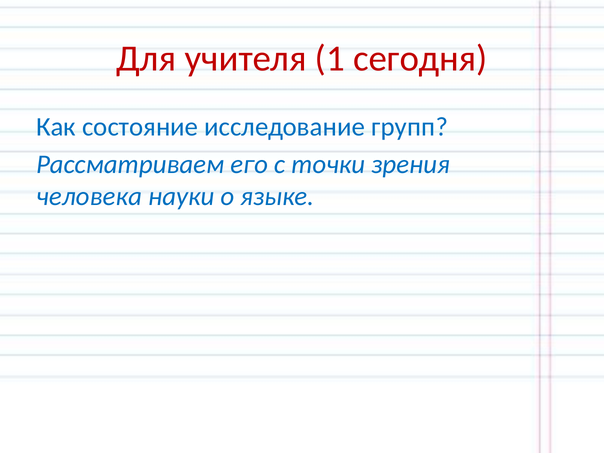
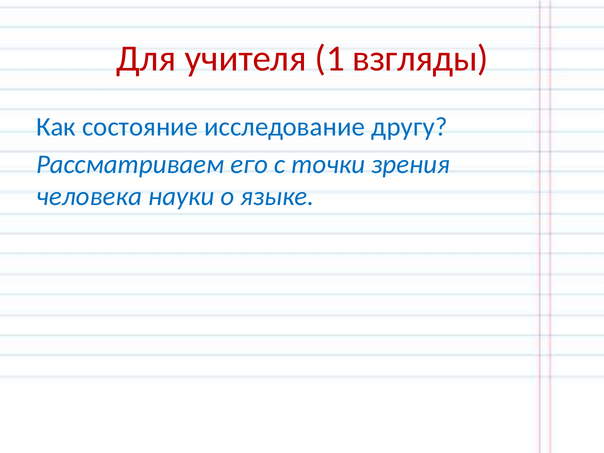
сегодня: сегодня -> взгляды
групп: групп -> другу
